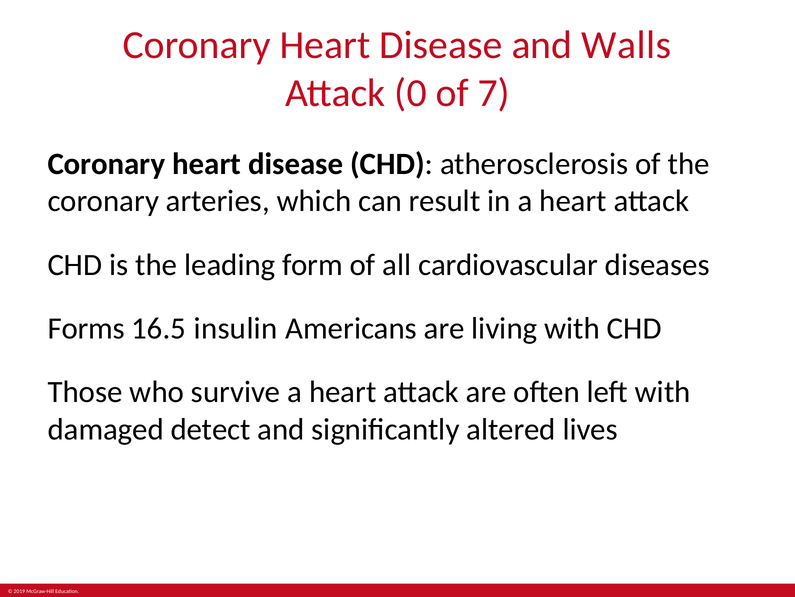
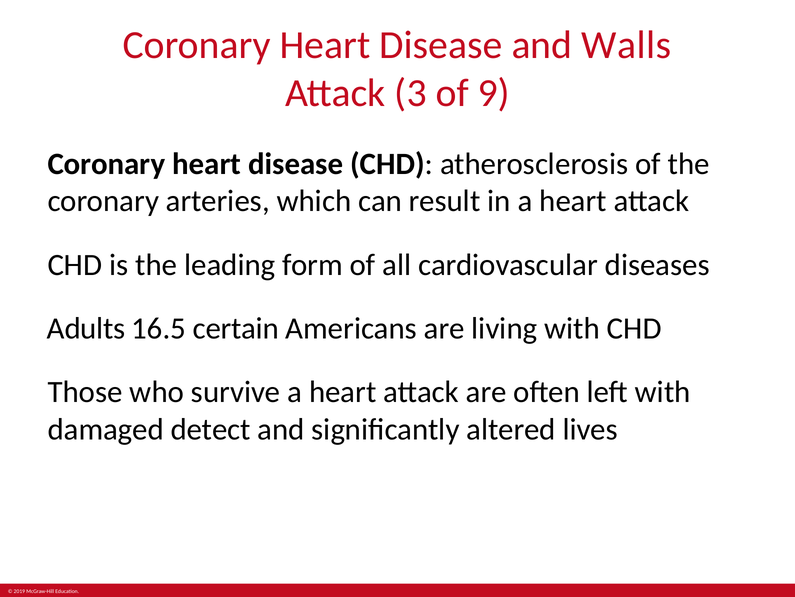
0: 0 -> 3
7: 7 -> 9
Forms: Forms -> Adults
insulin: insulin -> certain
